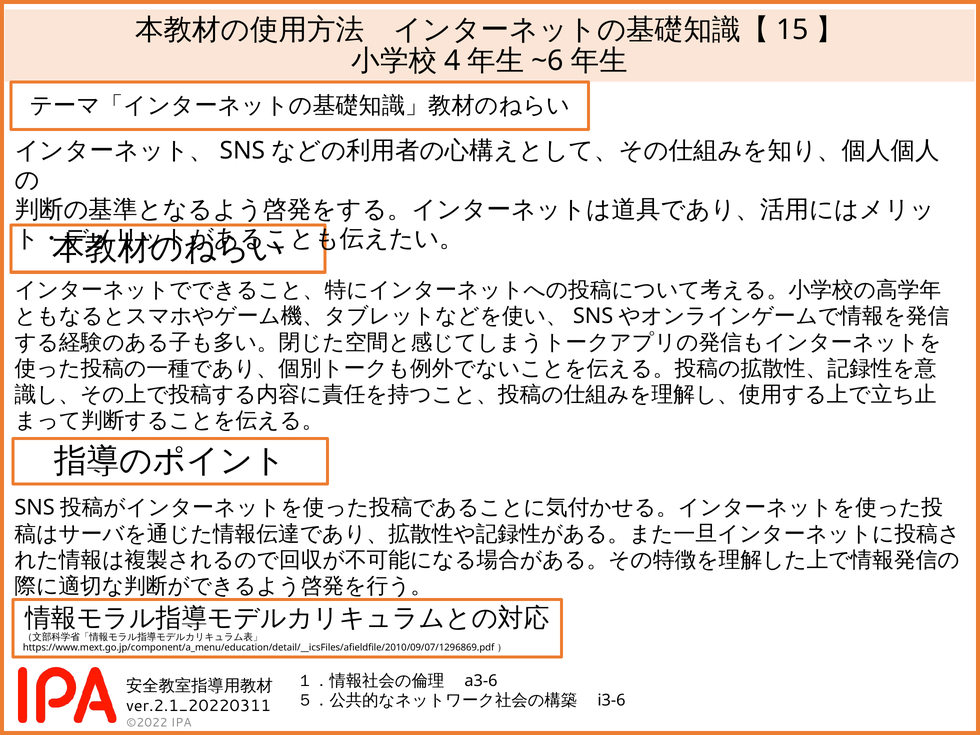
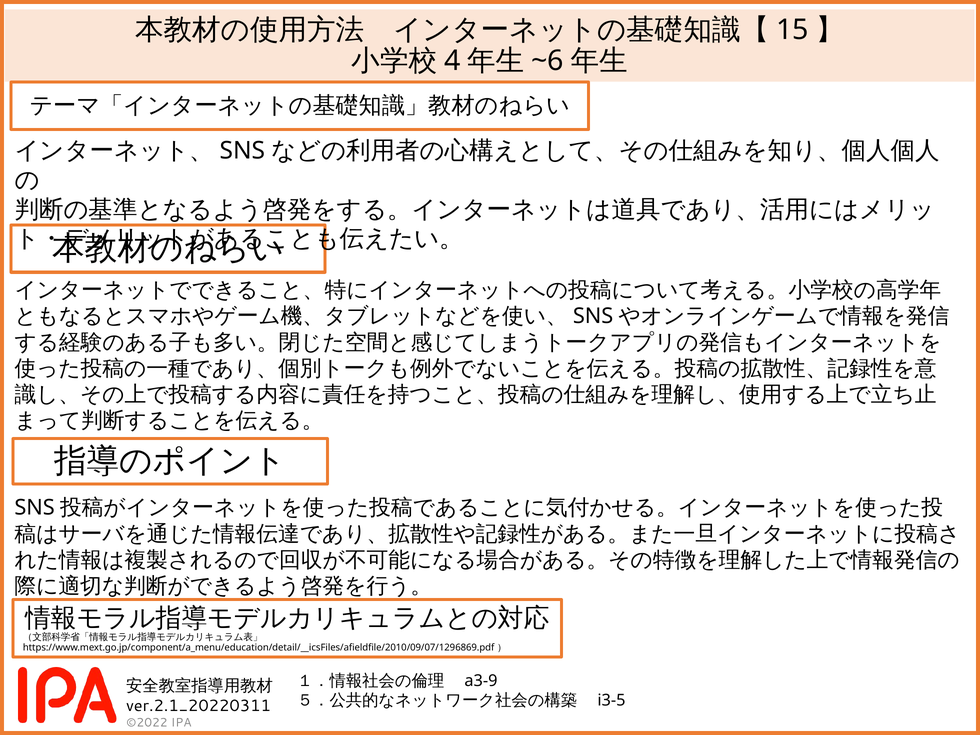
a3-6: a3-6 -> a3-9
i3-6: i3-6 -> i3-5
